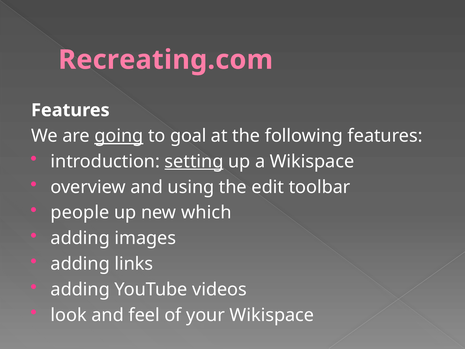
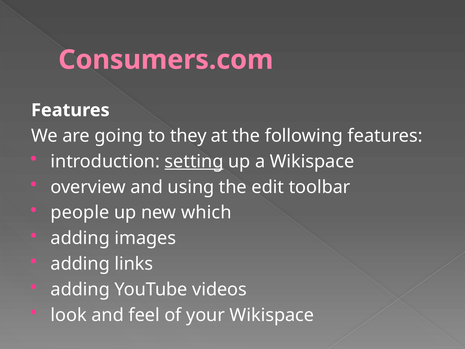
Recreating.com: Recreating.com -> Consumers.com
going underline: present -> none
goal: goal -> they
